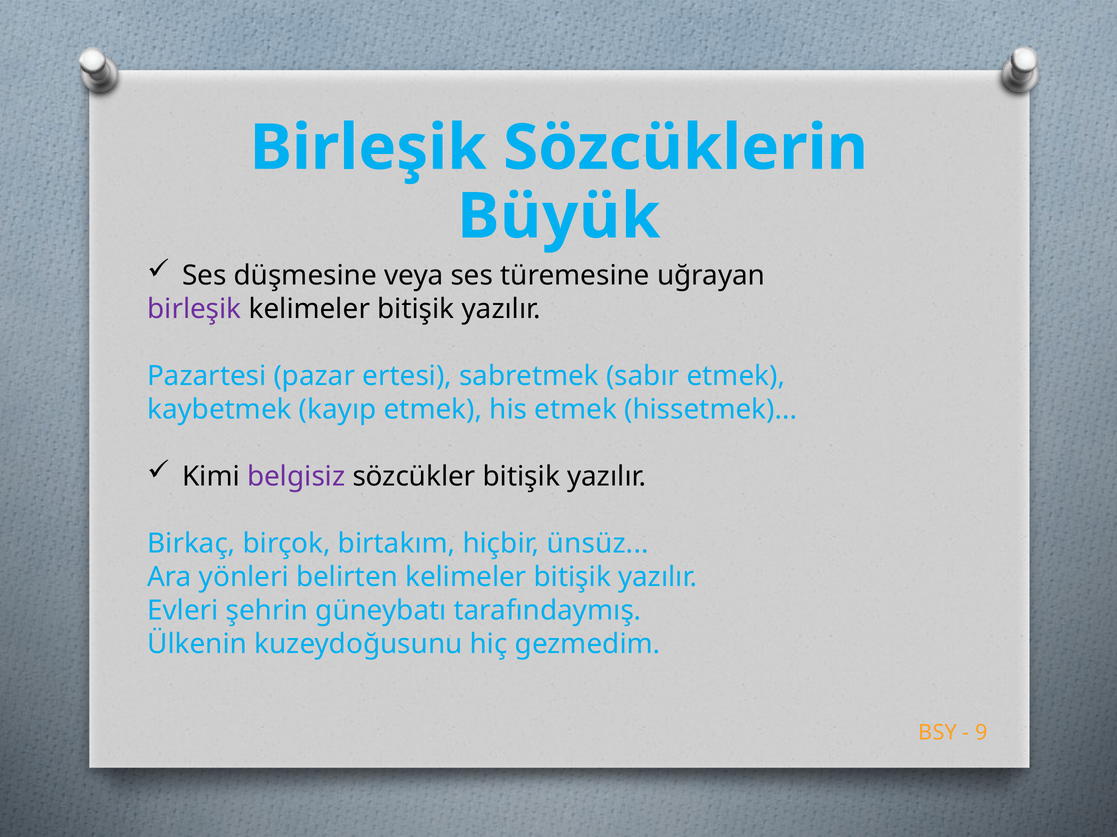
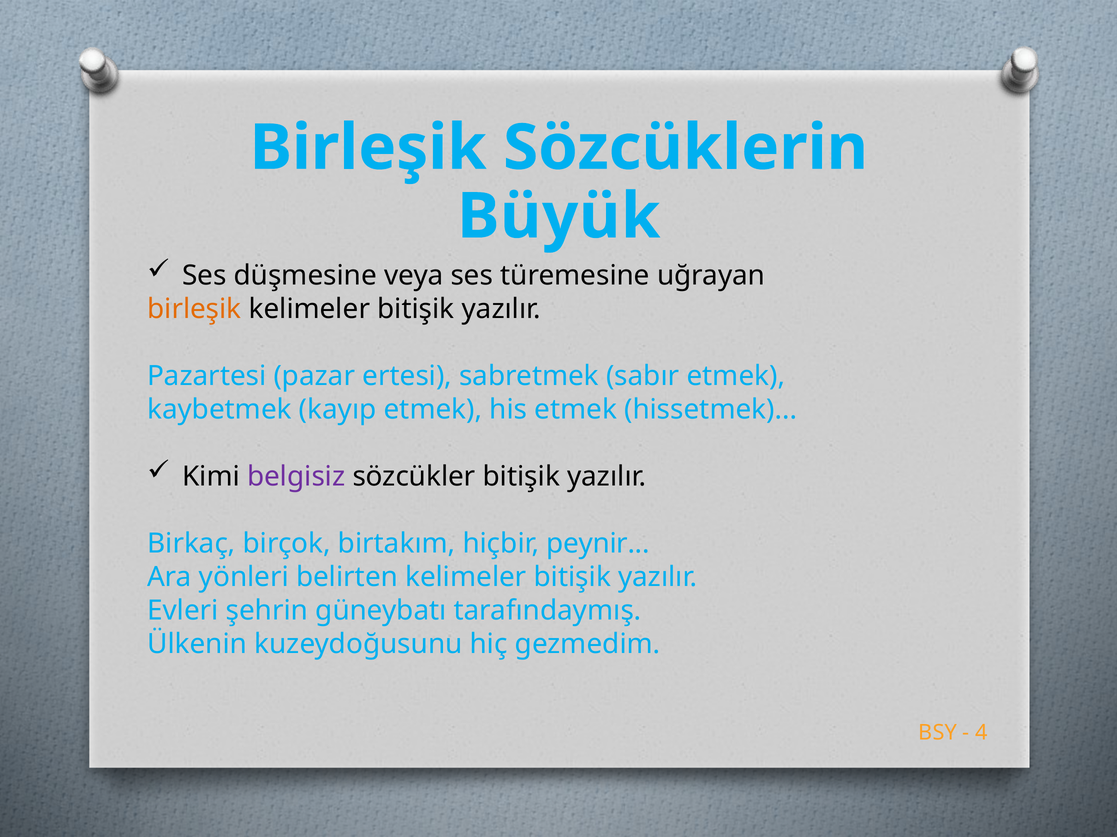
birleşik at (194, 310) colour: purple -> orange
ünsüz: ünsüz -> peynir
9: 9 -> 4
